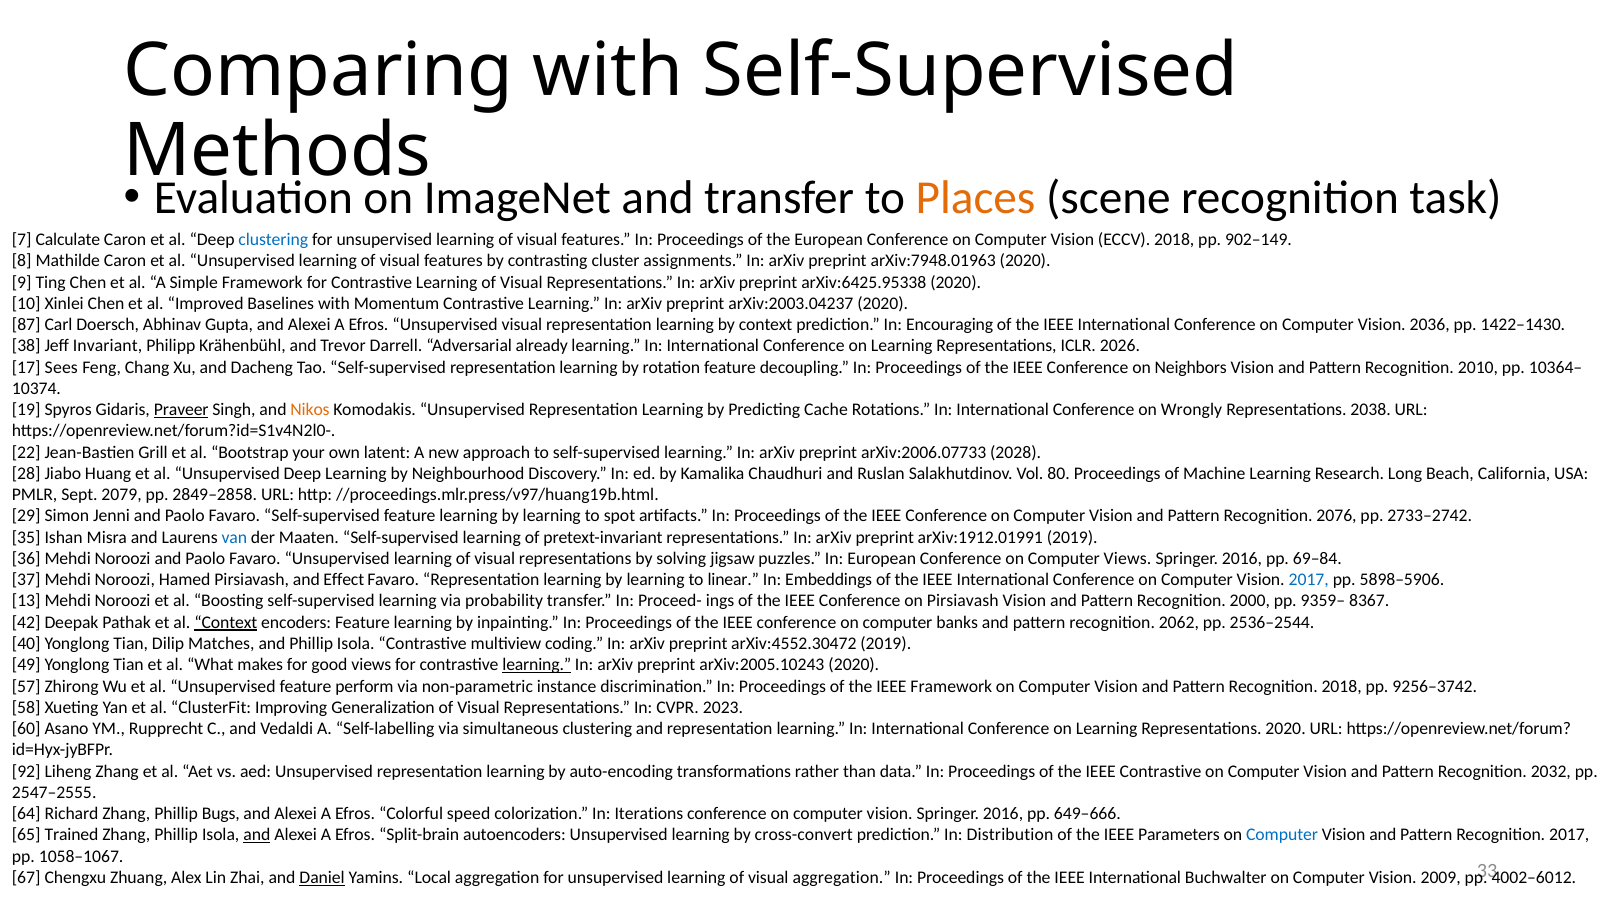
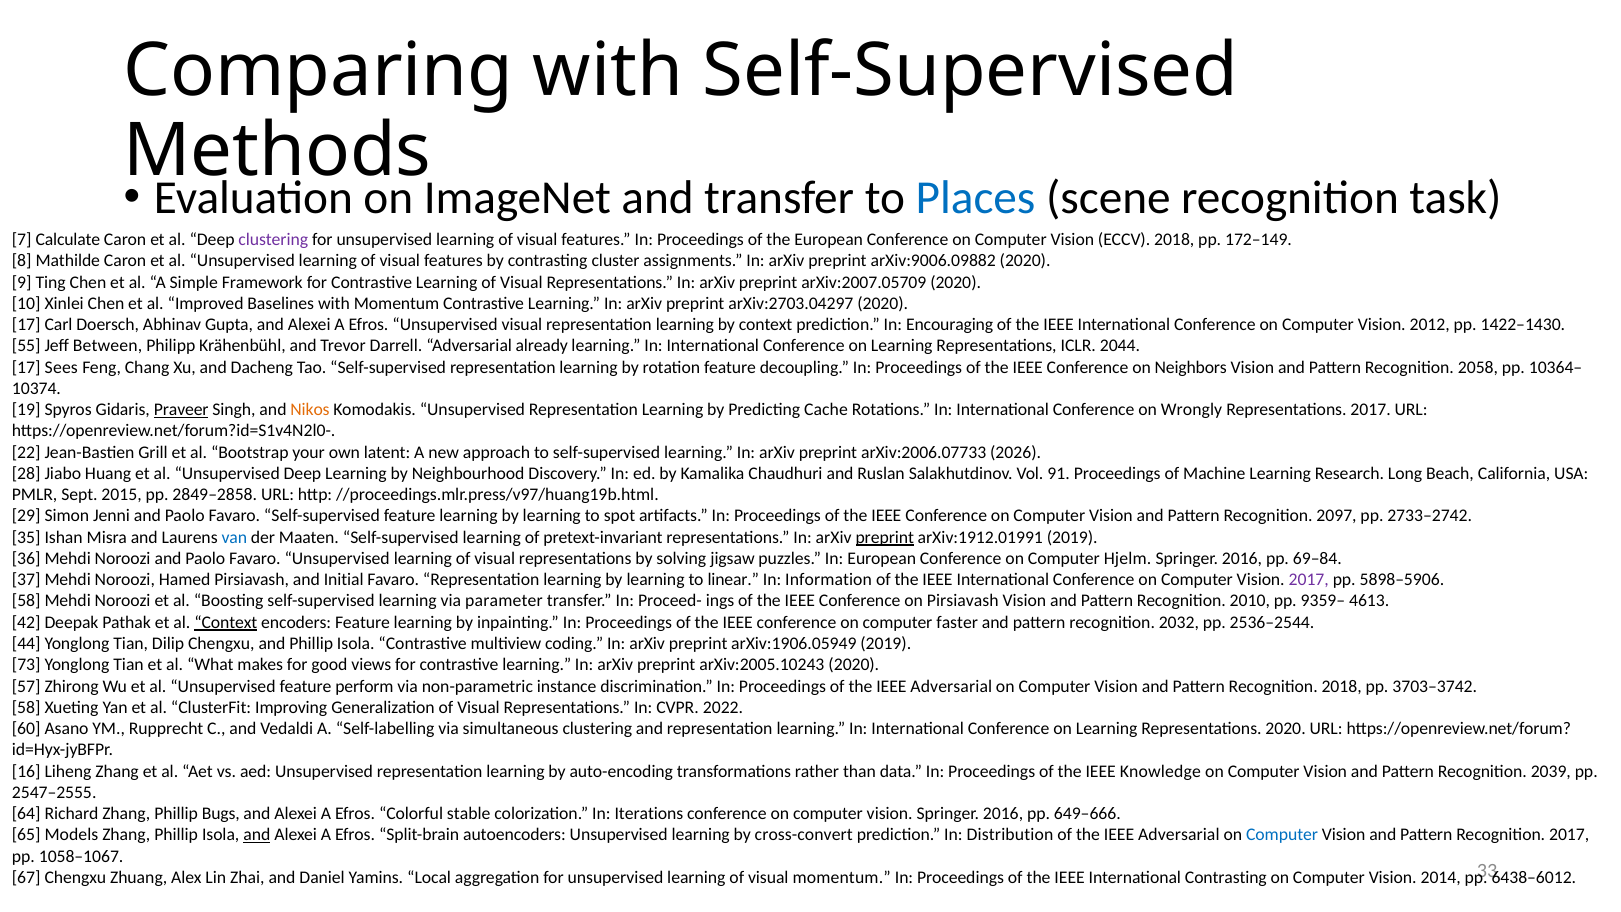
Places colour: orange -> blue
clustering at (273, 240) colour: blue -> purple
902–149: 902–149 -> 172–149
arXiv:7948.01963: arXiv:7948.01963 -> arXiv:9006.09882
arXiv:6425.95338: arXiv:6425.95338 -> arXiv:2007.05709
arXiv:2003.04237: arXiv:2003.04237 -> arXiv:2703.04297
87 at (26, 325): 87 -> 17
2036: 2036 -> 2012
38: 38 -> 55
Invariant: Invariant -> Between
2026: 2026 -> 2044
2010: 2010 -> 2058
Representations 2038: 2038 -> 2017
2028: 2028 -> 2026
80: 80 -> 91
2079: 2079 -> 2015
2076: 2076 -> 2097
preprint at (885, 537) underline: none -> present
Computer Views: Views -> Hjelm
Effect: Effect -> Initial
Embeddings: Embeddings -> Information
2017 at (1309, 580) colour: blue -> purple
13 at (26, 601): 13 -> 58
probability: probability -> parameter
2000: 2000 -> 2010
8367: 8367 -> 4613
banks: banks -> faster
2062: 2062 -> 2032
40: 40 -> 44
Dilip Matches: Matches -> Chengxu
arXiv:4552.30472: arXiv:4552.30472 -> arXiv:1906.05949
49: 49 -> 73
learning at (537, 665) underline: present -> none
Framework at (951, 686): Framework -> Adversarial
9256–3742: 9256–3742 -> 3703–3742
2023: 2023 -> 2022
92: 92 -> 16
IEEE Contrastive: Contrastive -> Knowledge
2032: 2032 -> 2039
speed: speed -> stable
Trained: Trained -> Models
Parameters at (1179, 835): Parameters -> Adversarial
Daniel underline: present -> none
visual aggregation: aggregation -> momentum
International Buchwalter: Buchwalter -> Contrasting
2009: 2009 -> 2014
4002–6012: 4002–6012 -> 6438–6012
